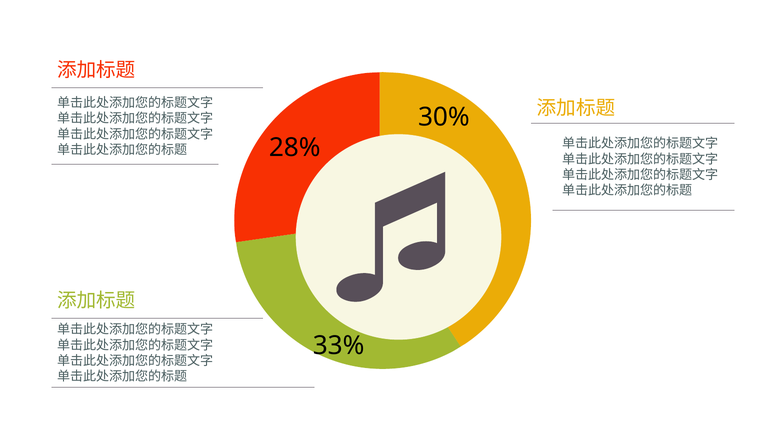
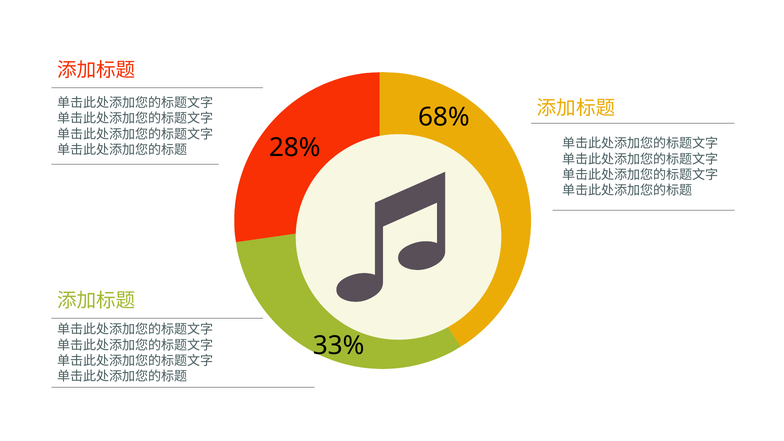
30%: 30% -> 68%
